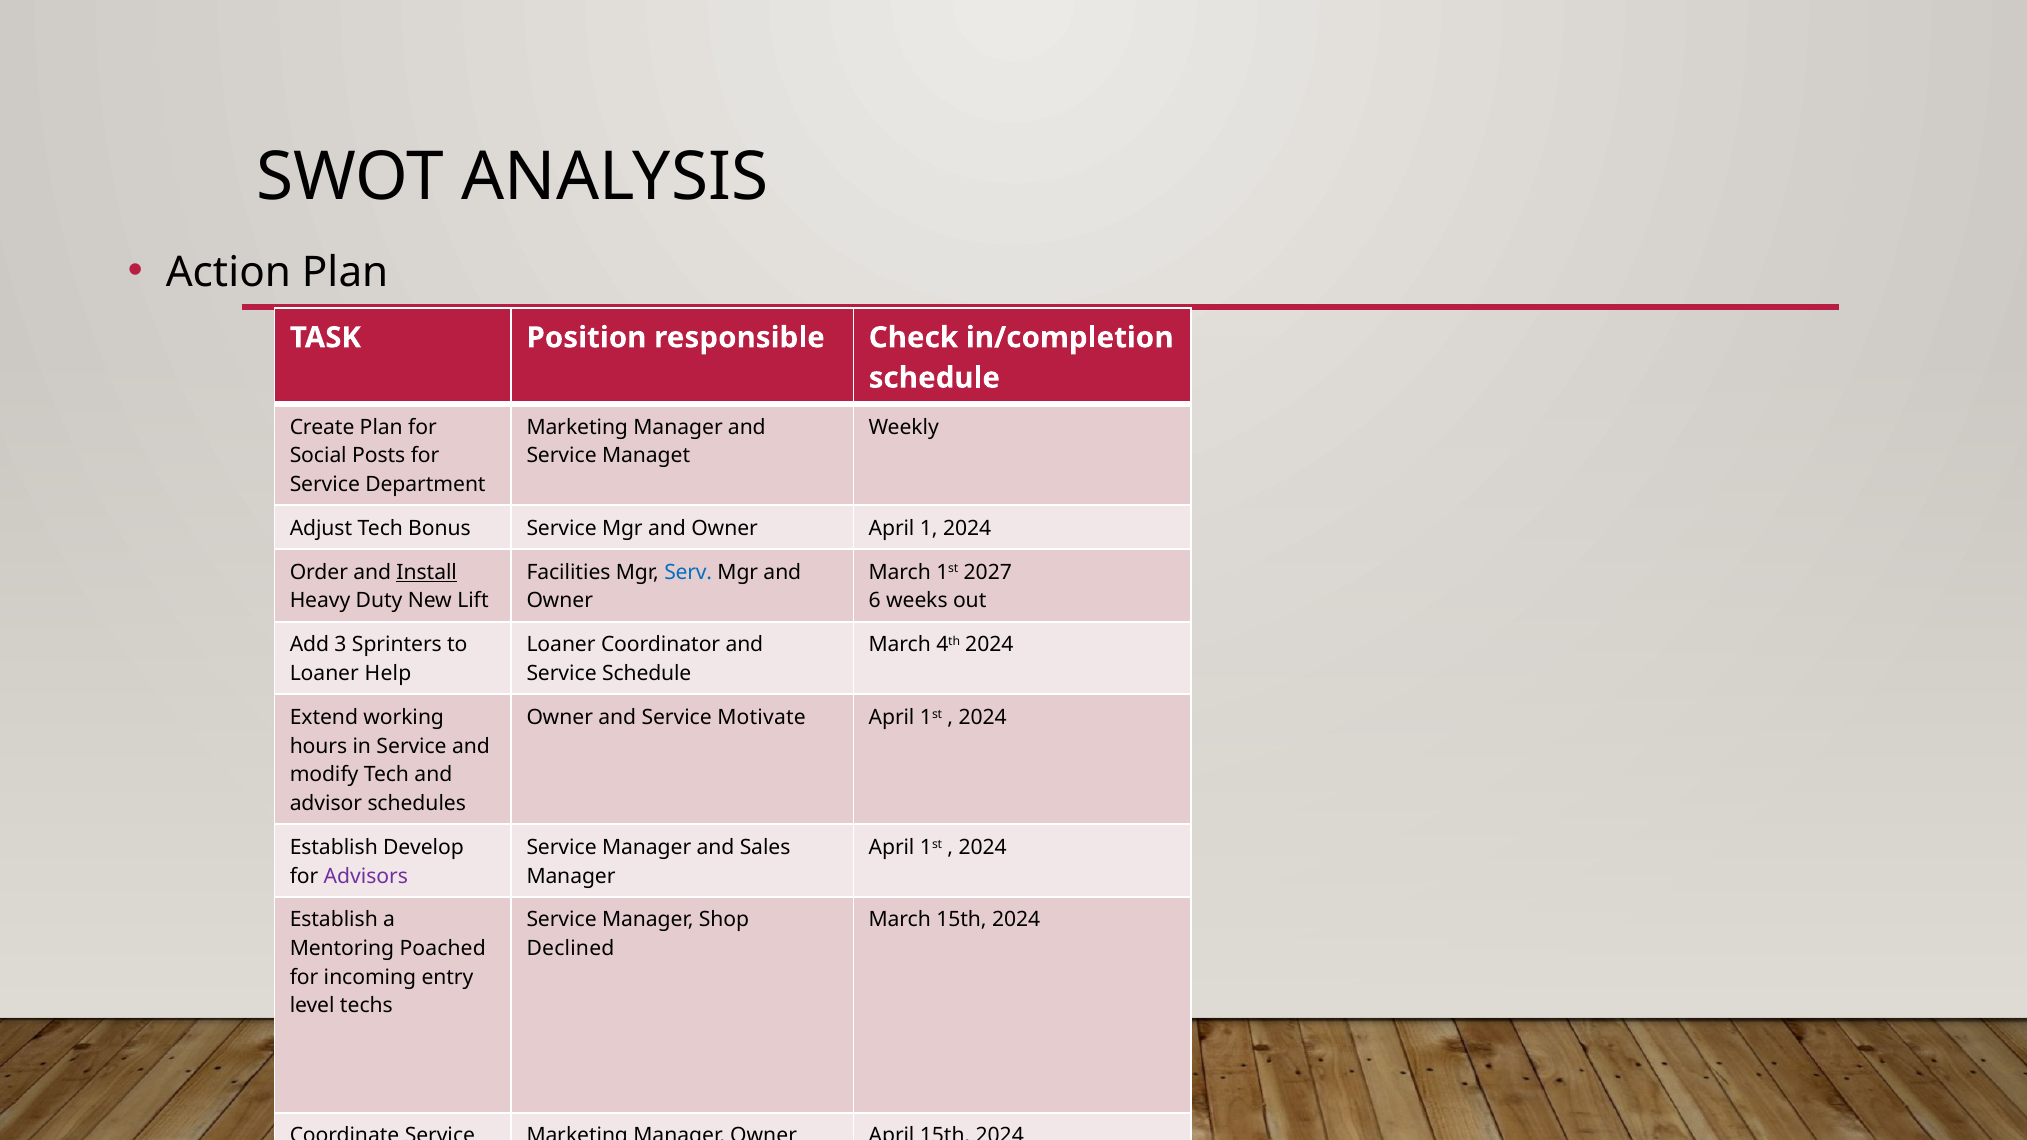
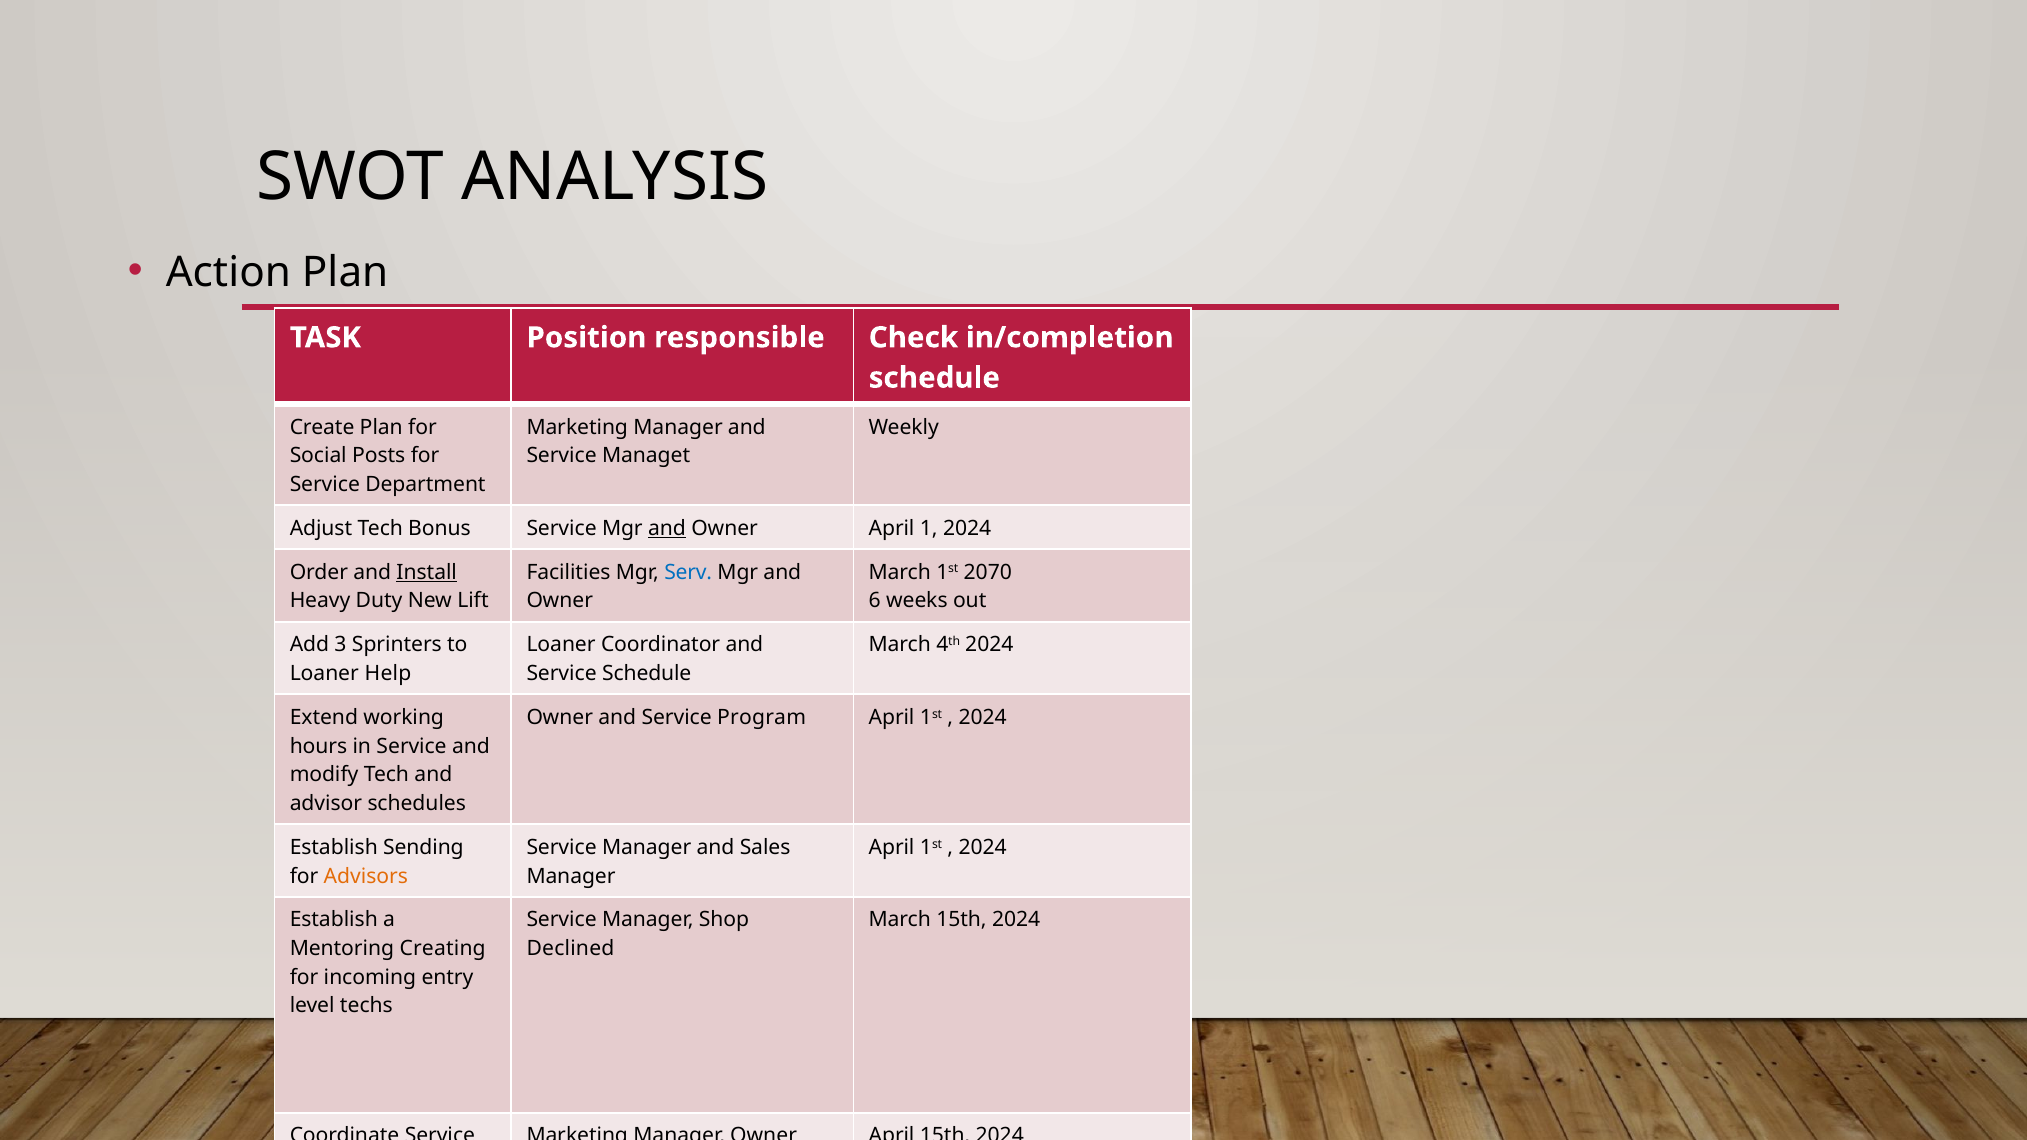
and at (667, 528) underline: none -> present
2027: 2027 -> 2070
Motivate: Motivate -> Program
Develop: Develop -> Sending
Advisors colour: purple -> orange
Poached: Poached -> Creating
